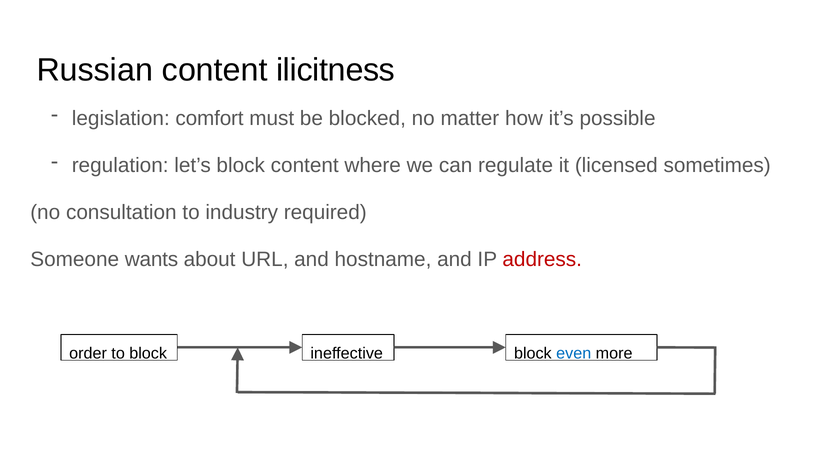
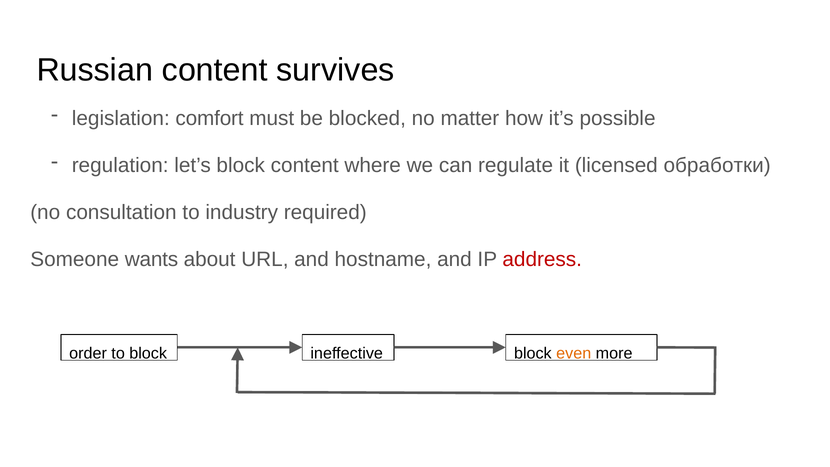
ilicitness: ilicitness -> survives
sometimes: sometimes -> обработки
even colour: blue -> orange
